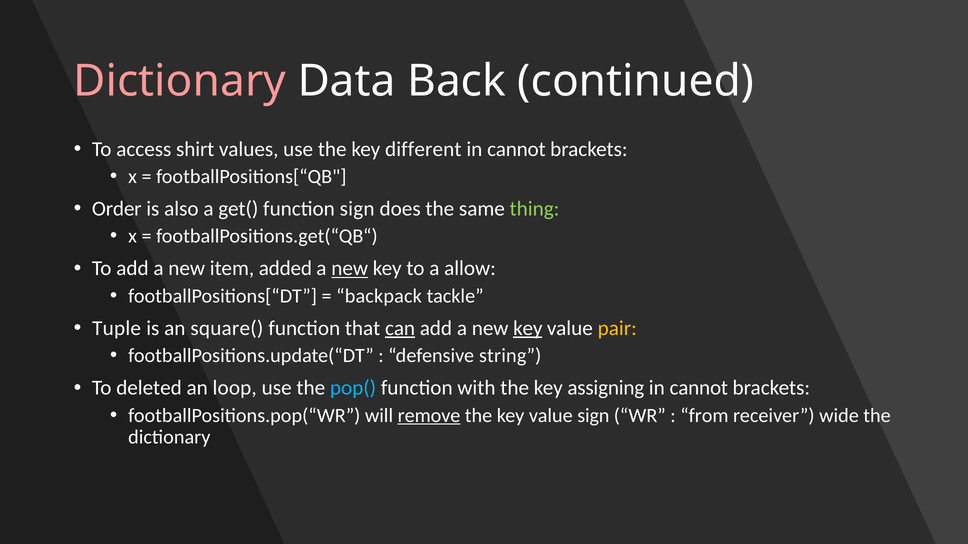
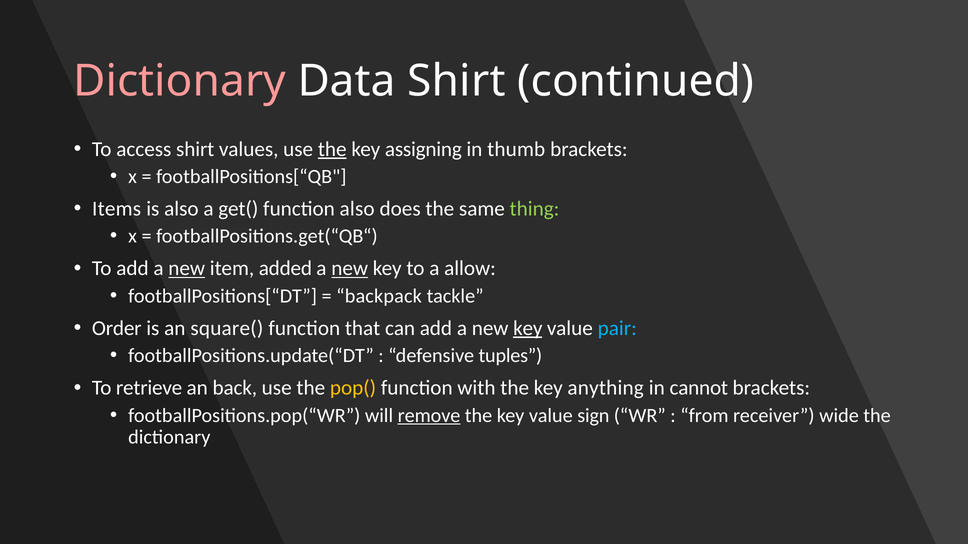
Data Back: Back -> Shirt
the at (332, 149) underline: none -> present
different: different -> assigning
cannot at (516, 149): cannot -> thumb
Order: Order -> Items
function sign: sign -> also
new at (187, 269) underline: none -> present
Tuple: Tuple -> Order
can underline: present -> none
pair colour: yellow -> light blue
string: string -> tuples
deleted: deleted -> retrieve
loop: loop -> back
pop( colour: light blue -> yellow
assigning: assigning -> anything
